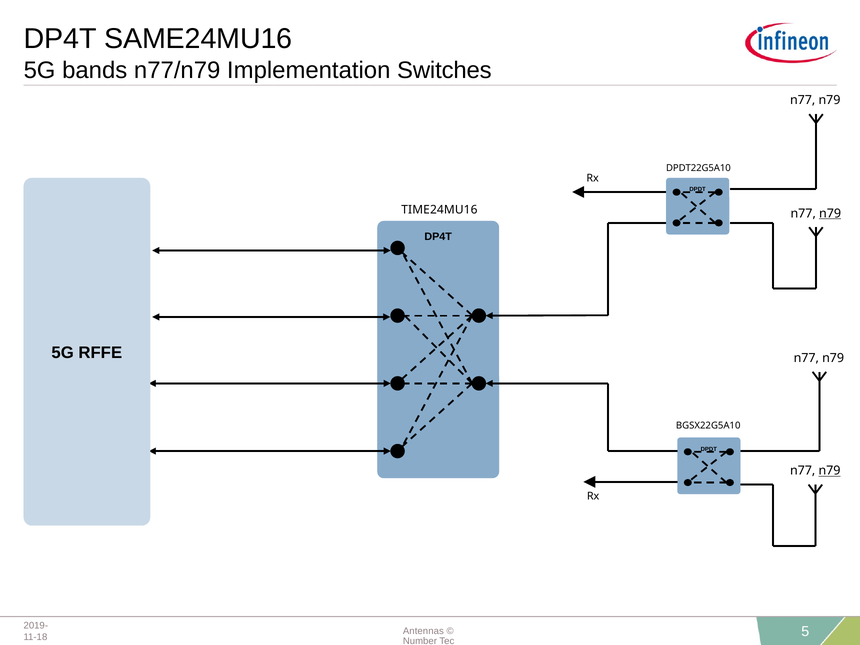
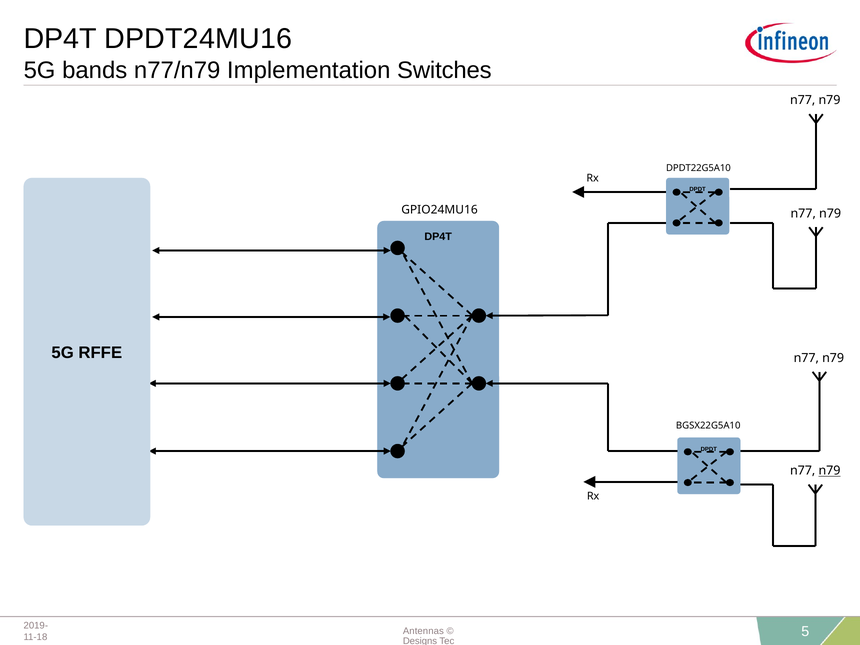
SAME24MU16: SAME24MU16 -> DPDT24MU16
TIME24MU16: TIME24MU16 -> GPIO24MU16
n79 at (830, 213) underline: present -> none
Number: Number -> Designs
